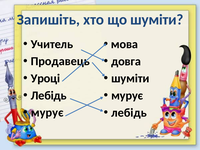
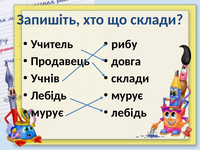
що шуміти: шуміти -> склади
мова: мова -> рибу
Уроці: Уроці -> Учнів
шуміти at (130, 78): шуміти -> склади
